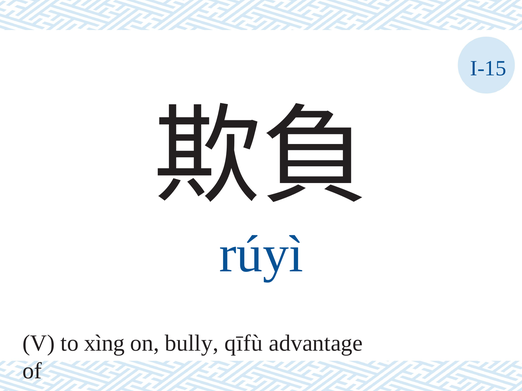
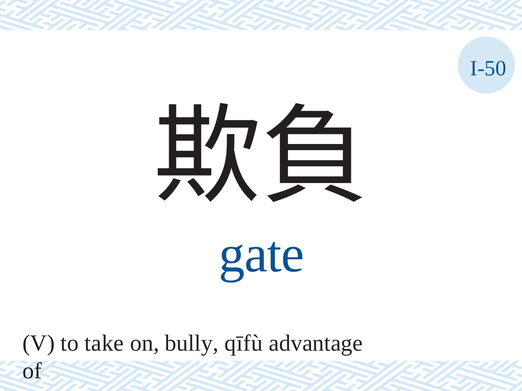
I-15: I-15 -> I-50
rúyì: rúyì -> gate
xìng: xìng -> take
